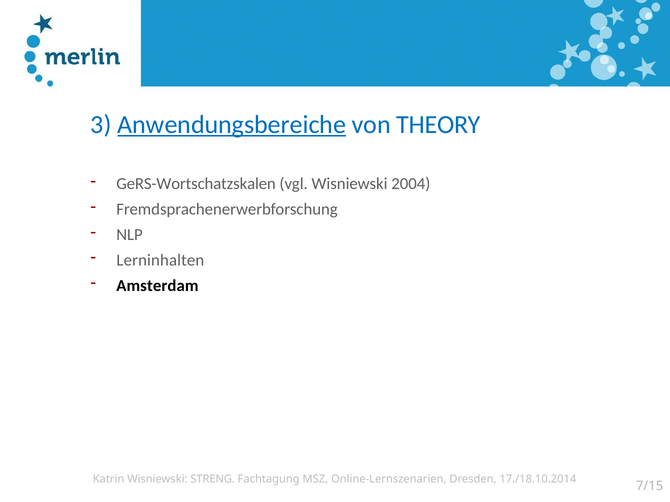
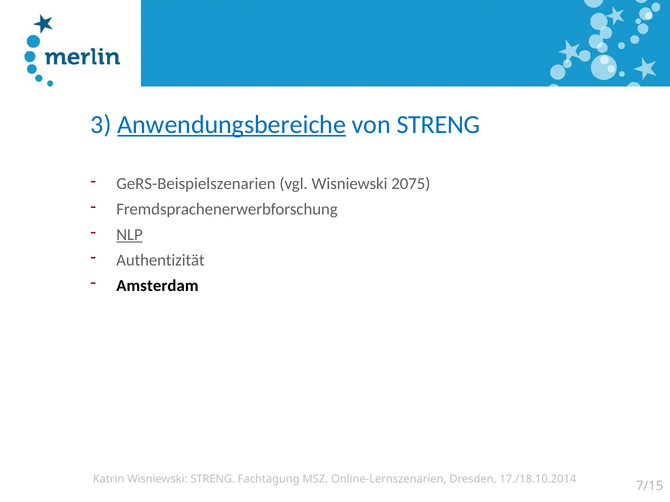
von THEORY: THEORY -> STRENG
GeRS-Wortschatzskalen: GeRS-Wortschatzskalen -> GeRS-Beispielszenarien
2004: 2004 -> 2075
NLP underline: none -> present
Lerninhalten: Lerninhalten -> Authentizität
